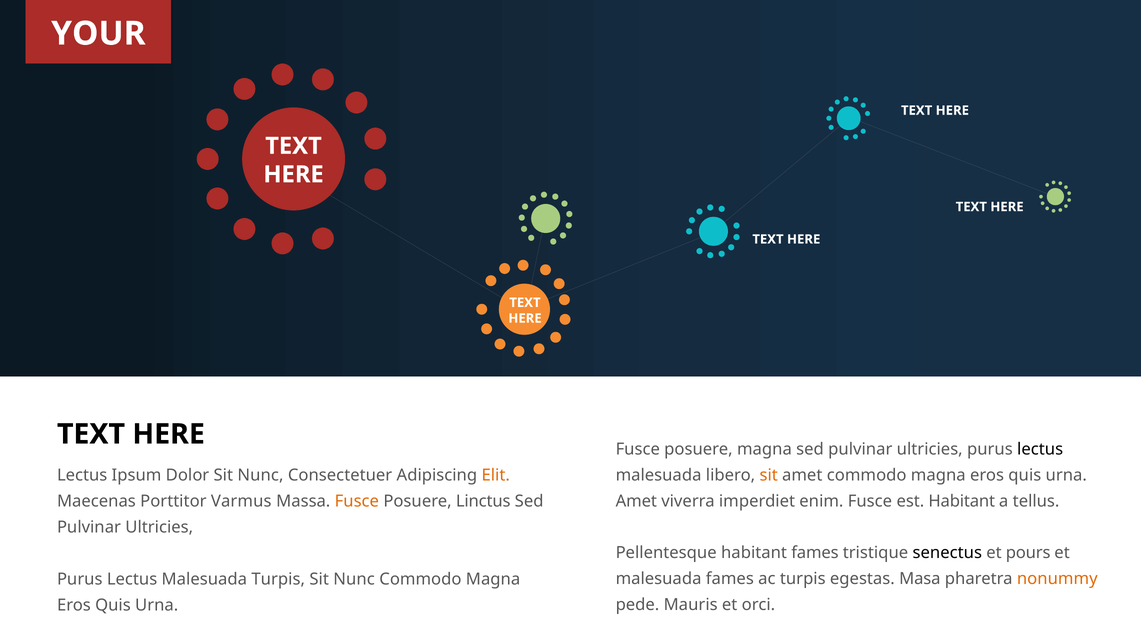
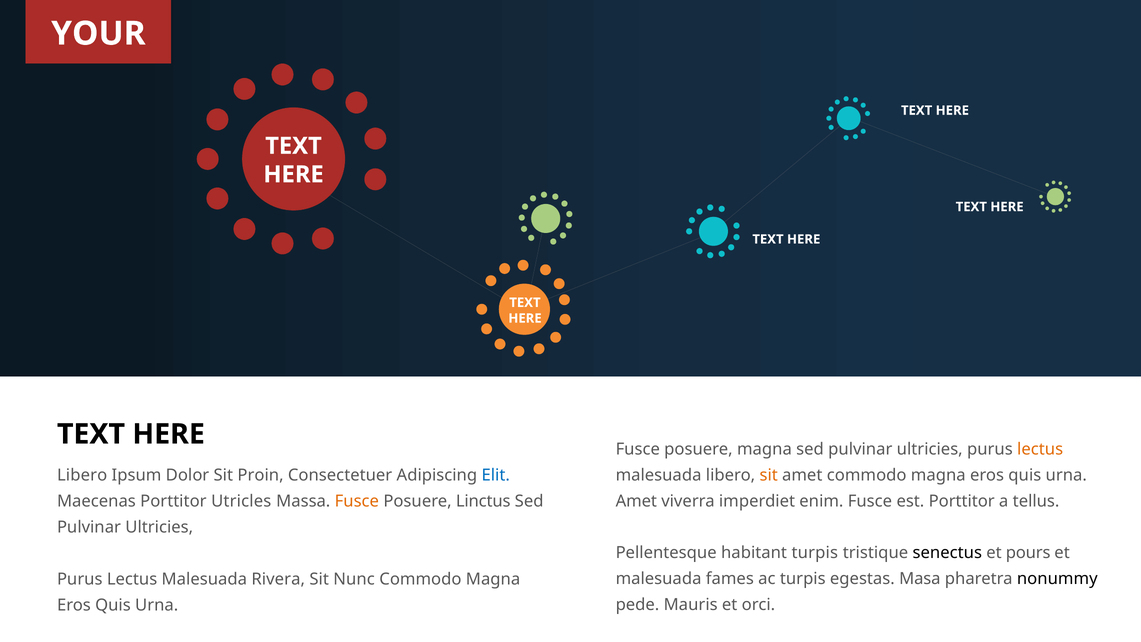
lectus at (1040, 449) colour: black -> orange
Lectus at (82, 475): Lectus -> Libero
Dolor Sit Nunc: Nunc -> Proin
Elit colour: orange -> blue
est Habitant: Habitant -> Porttitor
Varmus: Varmus -> Utricles
habitant fames: fames -> turpis
nonummy colour: orange -> black
Malesuada Turpis: Turpis -> Rivera
